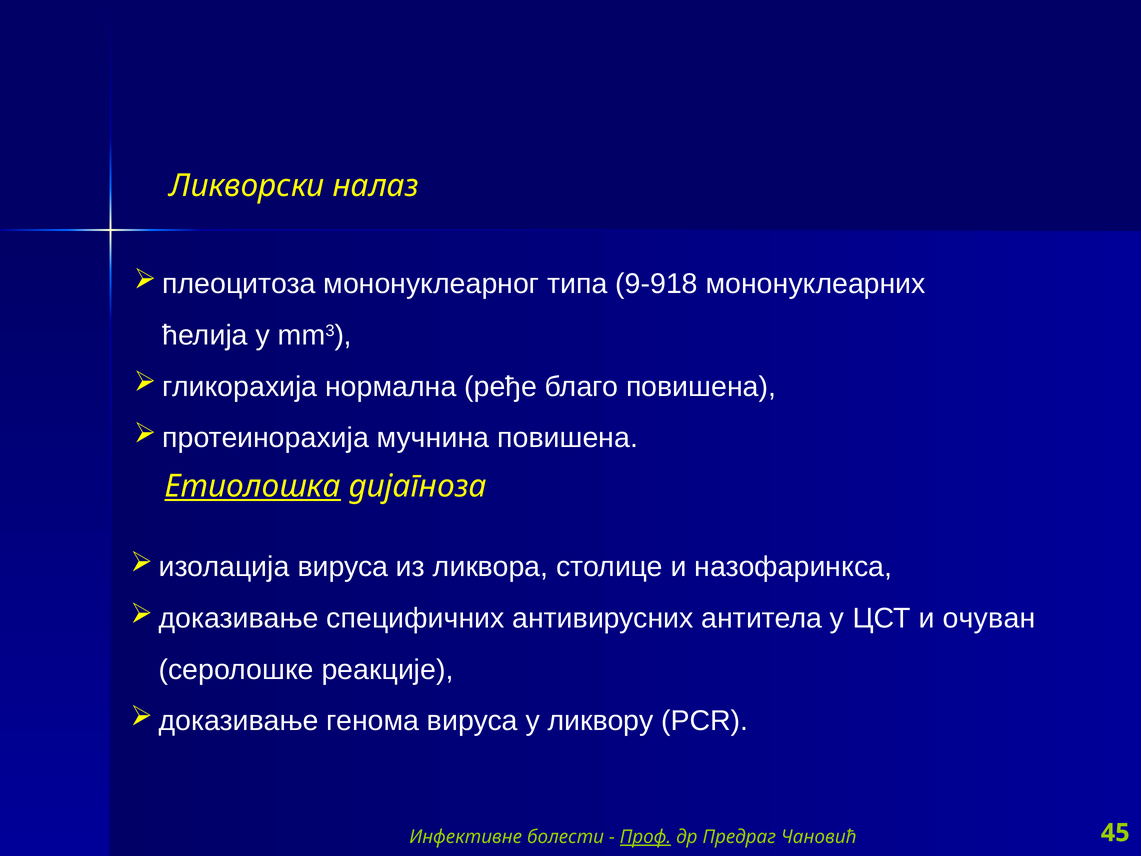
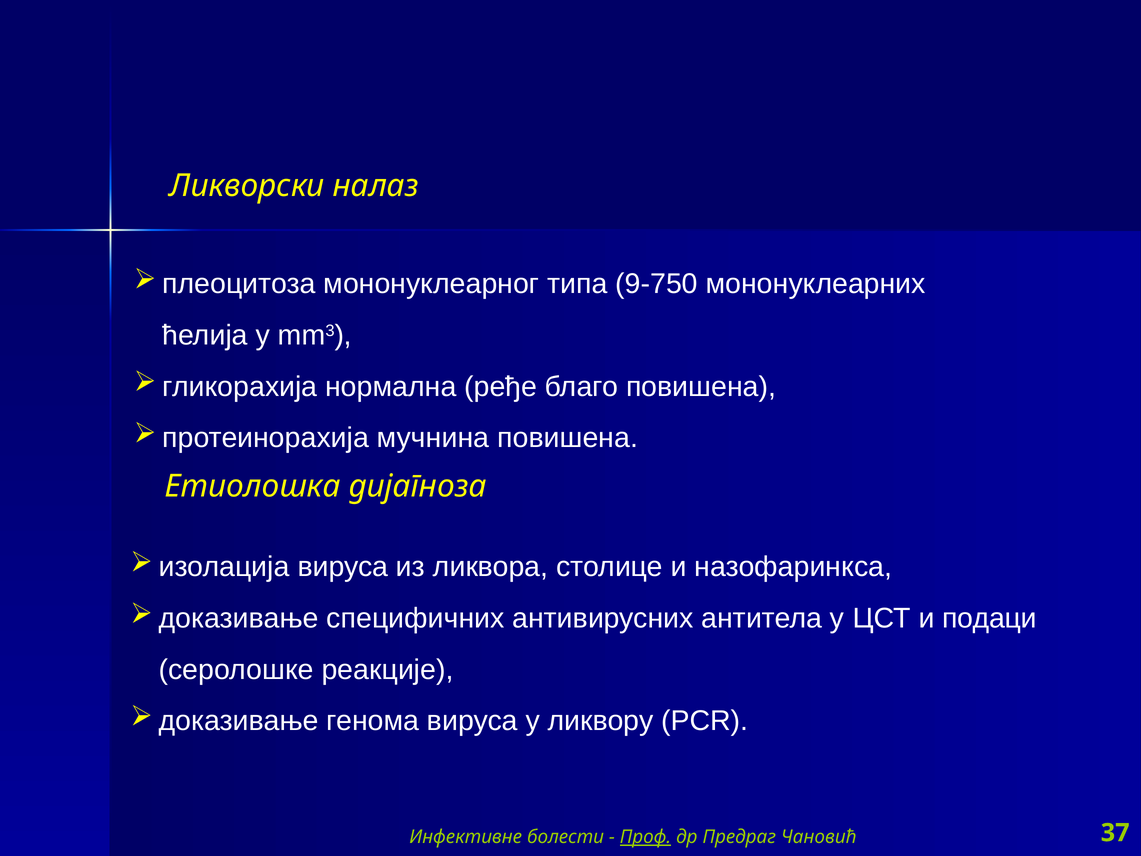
9-918: 9-918 -> 9-750
Етиолошка underline: present -> none
очуван: очуван -> подаци
45: 45 -> 37
